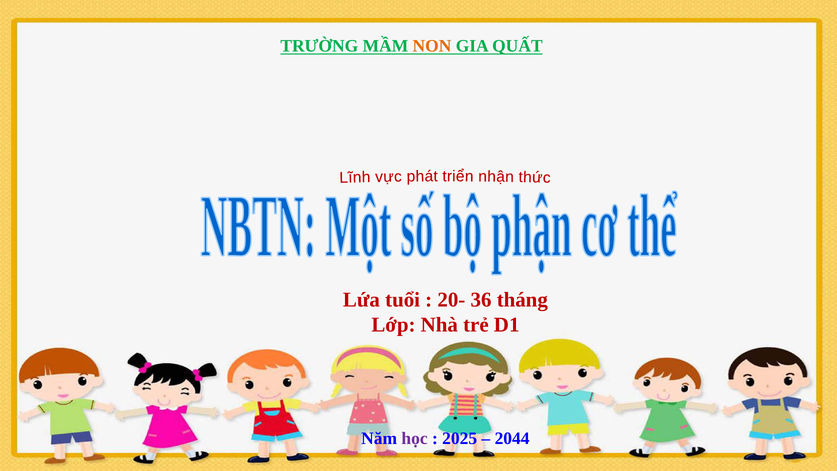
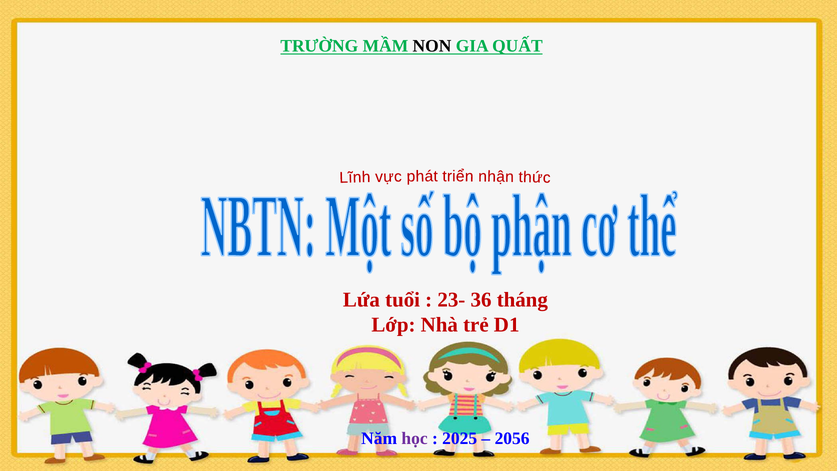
NON colour: orange -> black
20-: 20- -> 23-
2044: 2044 -> 2056
